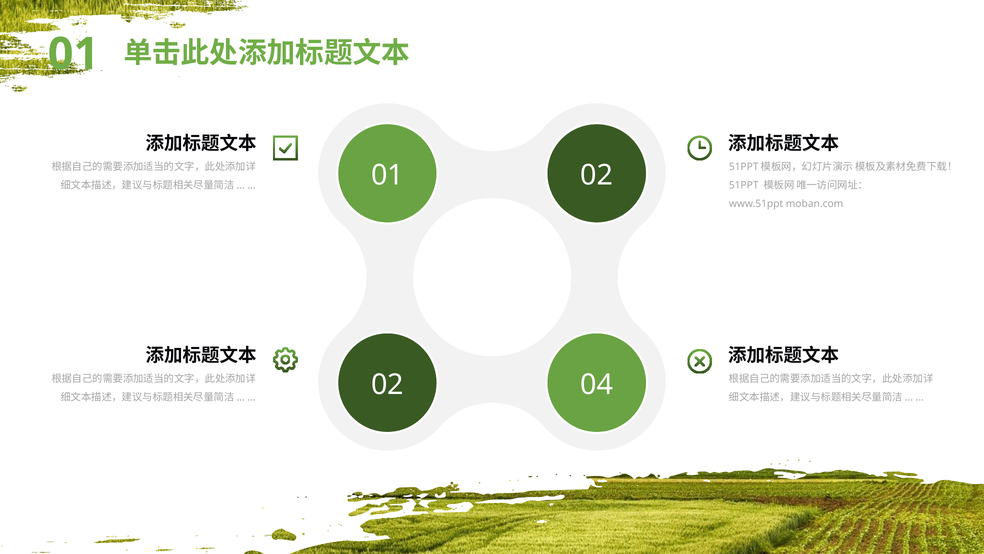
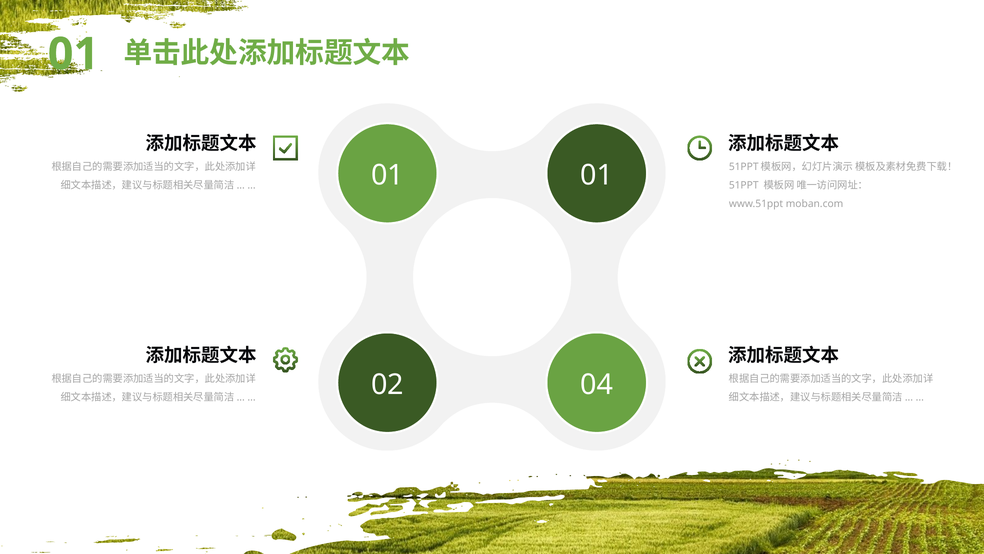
01 02: 02 -> 01
